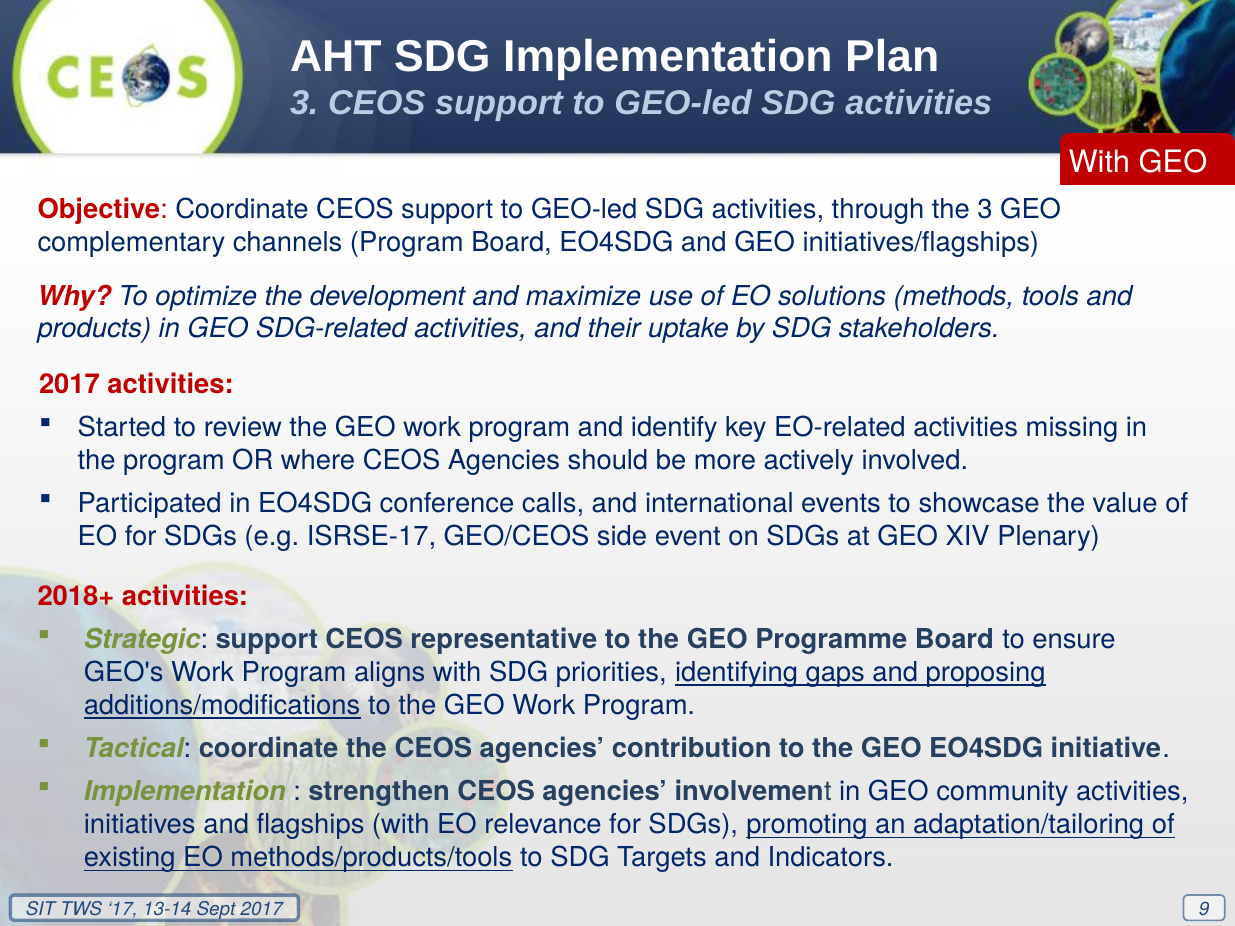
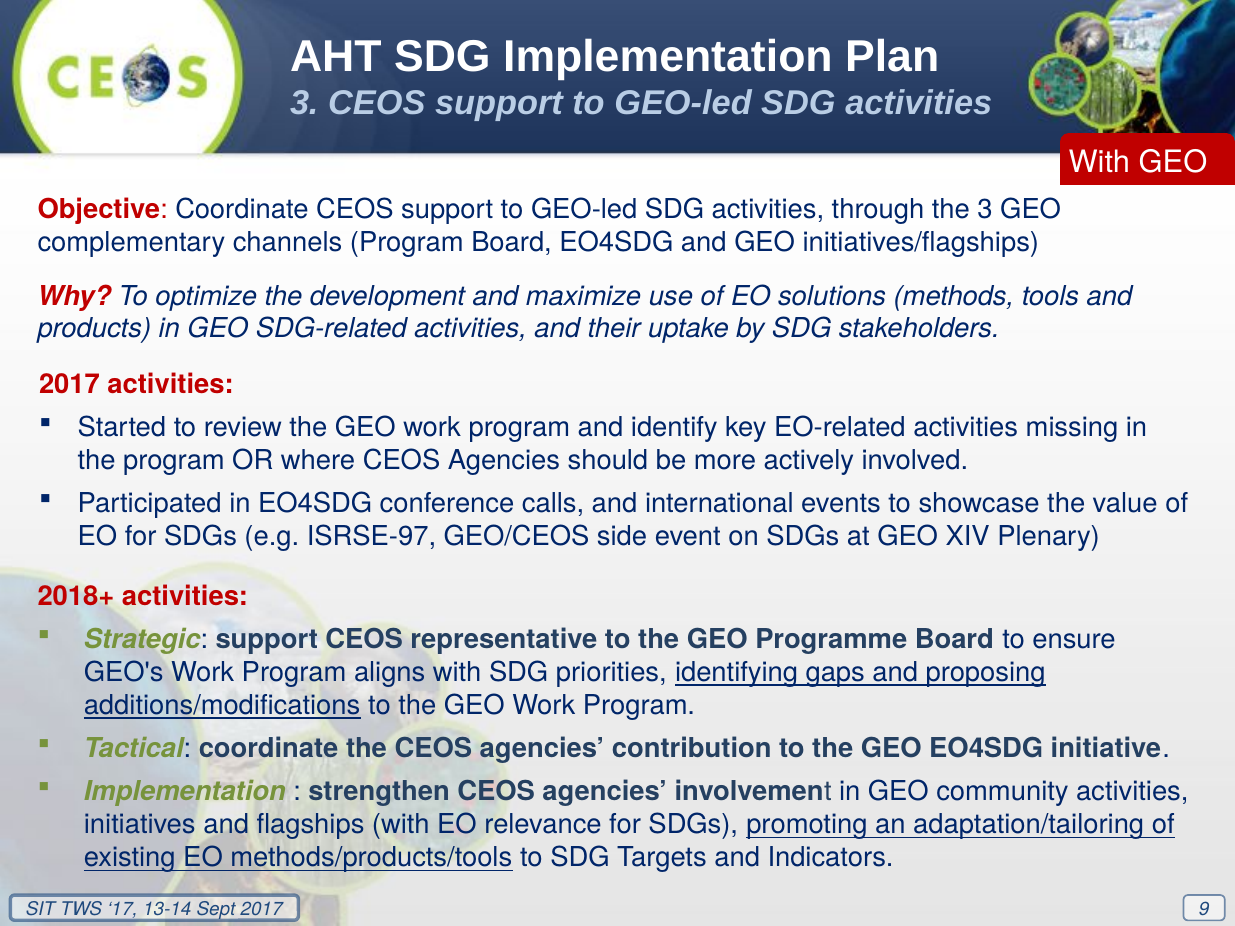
ISRSE-17: ISRSE-17 -> ISRSE-97
